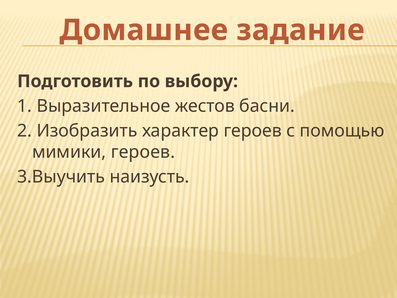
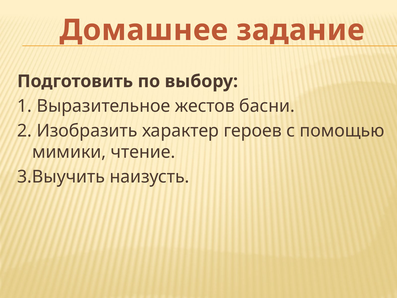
мимики героев: героев -> чтение
